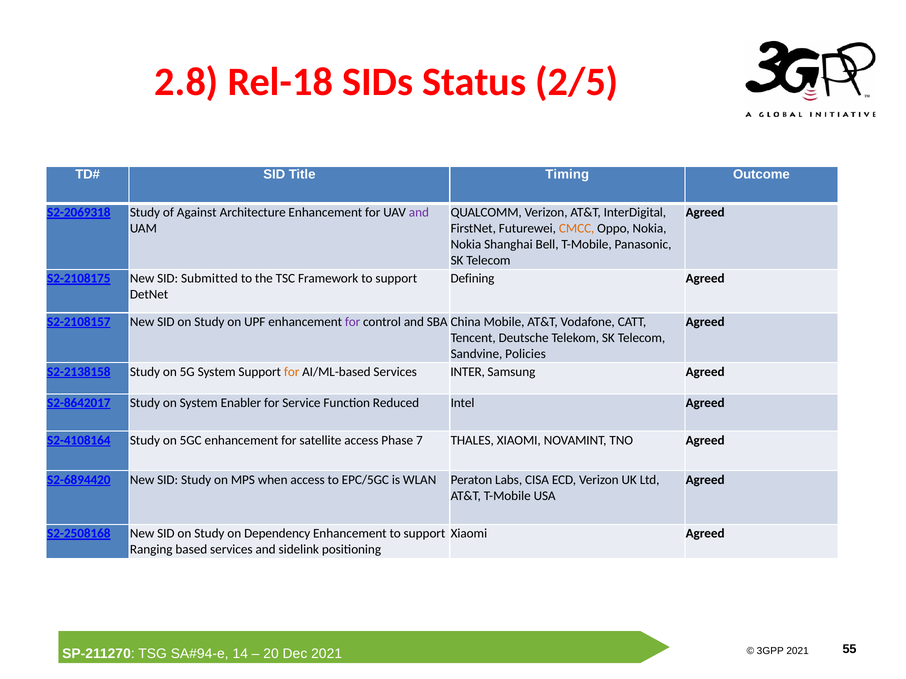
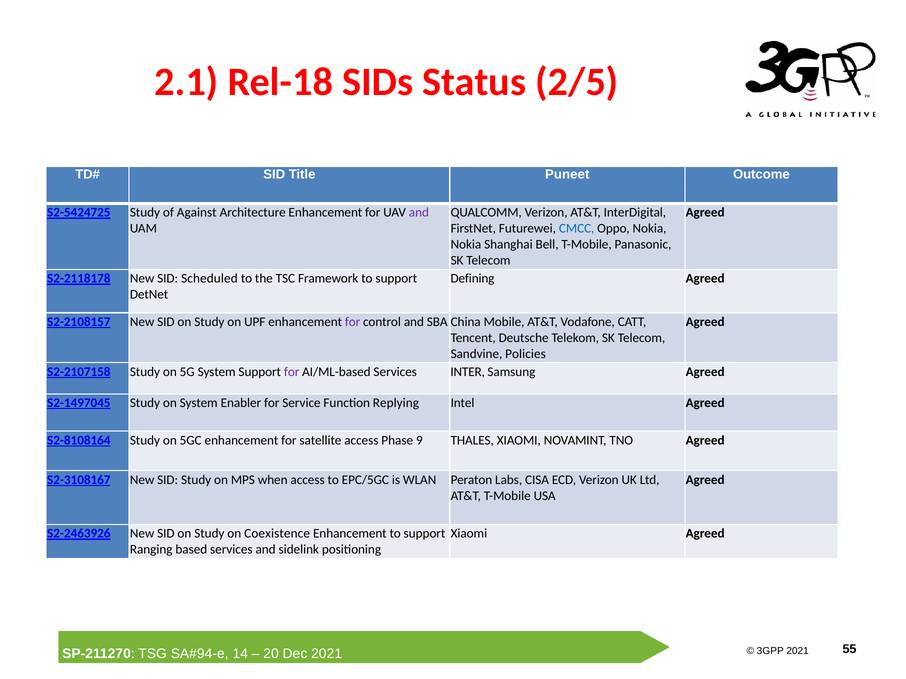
2.8: 2.8 -> 2.1
Timing: Timing -> Puneet
S2-2069318: S2-2069318 -> S2-5424725
CMCC colour: orange -> blue
S2-2108175: S2-2108175 -> S2-2118178
Submitted: Submitted -> Scheduled
S2-2138158: S2-2138158 -> S2-2107158
for at (292, 372) colour: orange -> purple
S2-8642017: S2-8642017 -> S2-1497045
Reduced: Reduced -> Replying
S2-4108164: S2-4108164 -> S2-8108164
7: 7 -> 9
S2-6894420: S2-6894420 -> S2-3108167
S2-2508168: S2-2508168 -> S2-2463926
Dependency: Dependency -> Coexistence
